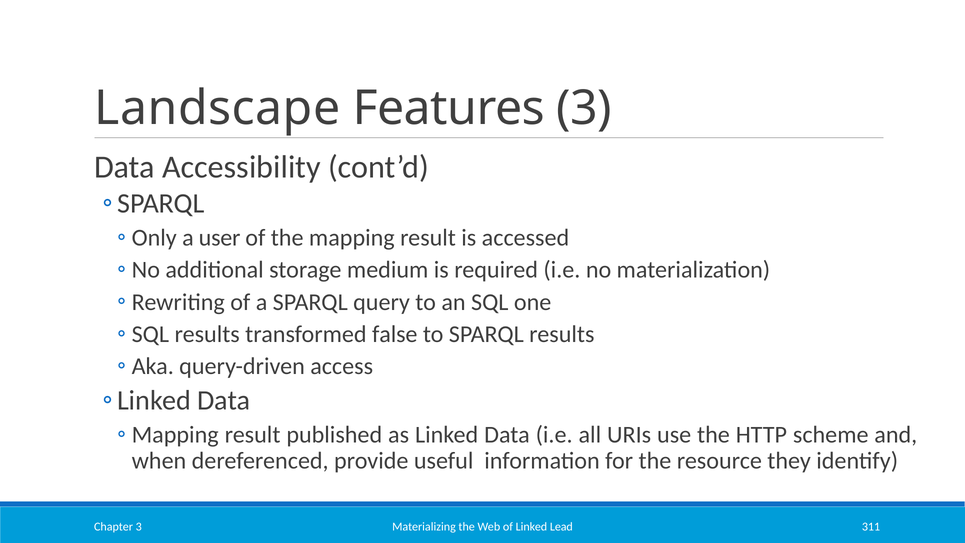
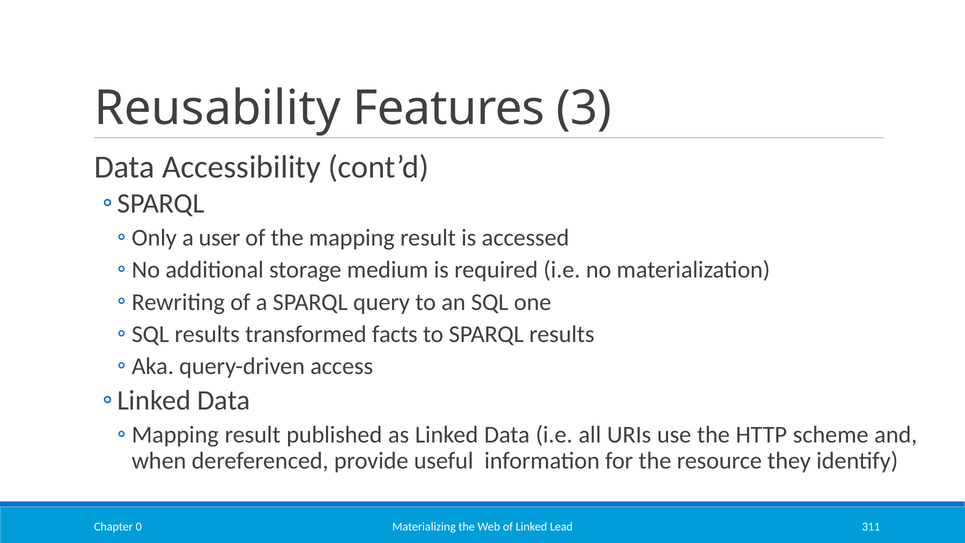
Landscape: Landscape -> Reusability
false: false -> facts
Chapter 3: 3 -> 0
